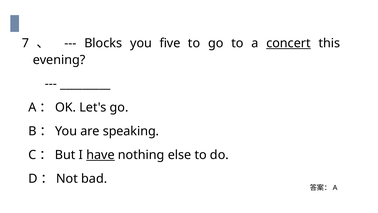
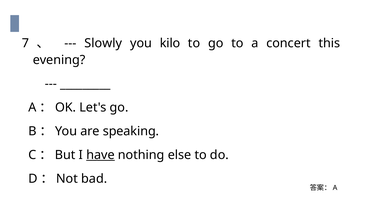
Blocks: Blocks -> Slowly
five: five -> kilo
concert underline: present -> none
